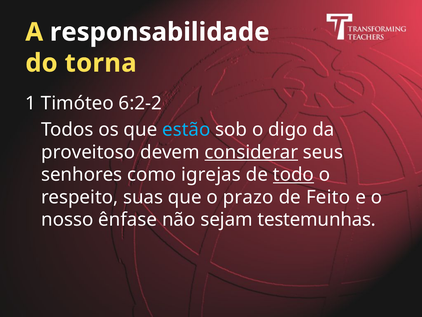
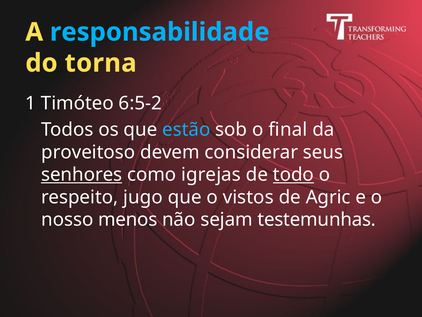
responsabilidade colour: white -> light blue
6:2-2: 6:2-2 -> 6:5-2
digo: digo -> final
considerar underline: present -> none
senhores underline: none -> present
suas: suas -> jugo
prazo: prazo -> vistos
Feito: Feito -> Agric
ênfase: ênfase -> menos
